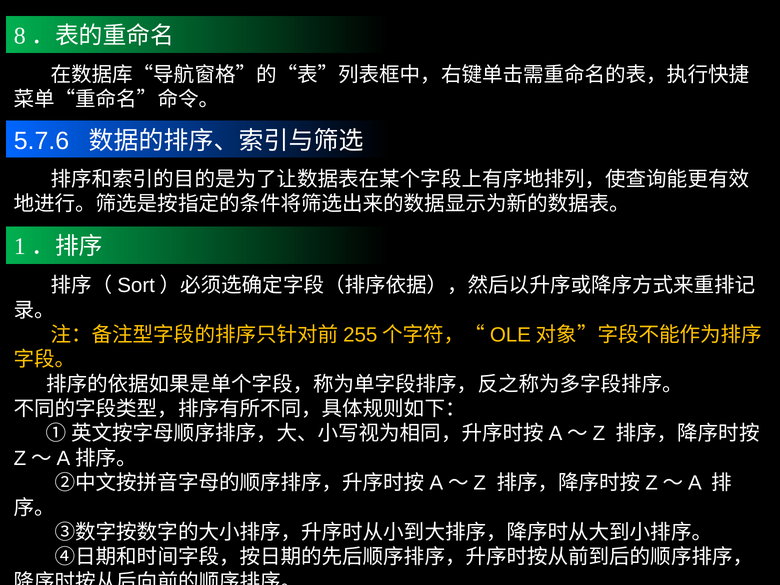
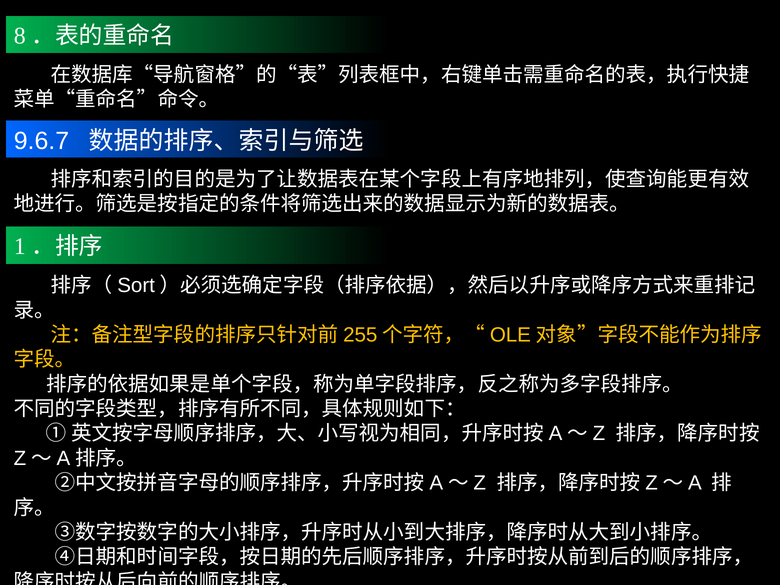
5.7.6: 5.7.6 -> 9.6.7
